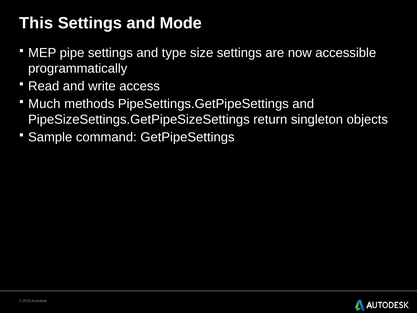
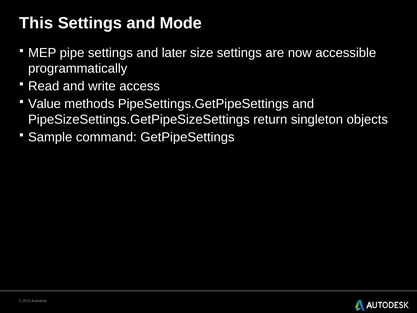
type: type -> later
Much: Much -> Value
